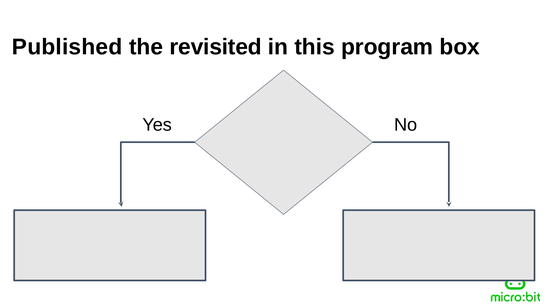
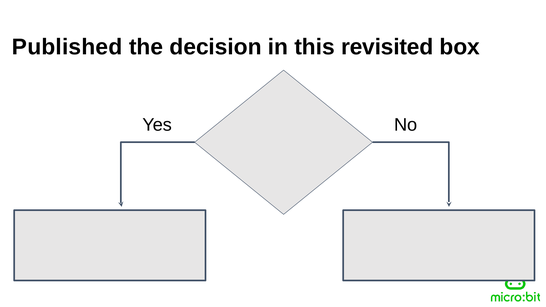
revisited: revisited -> decision
program: program -> revisited
